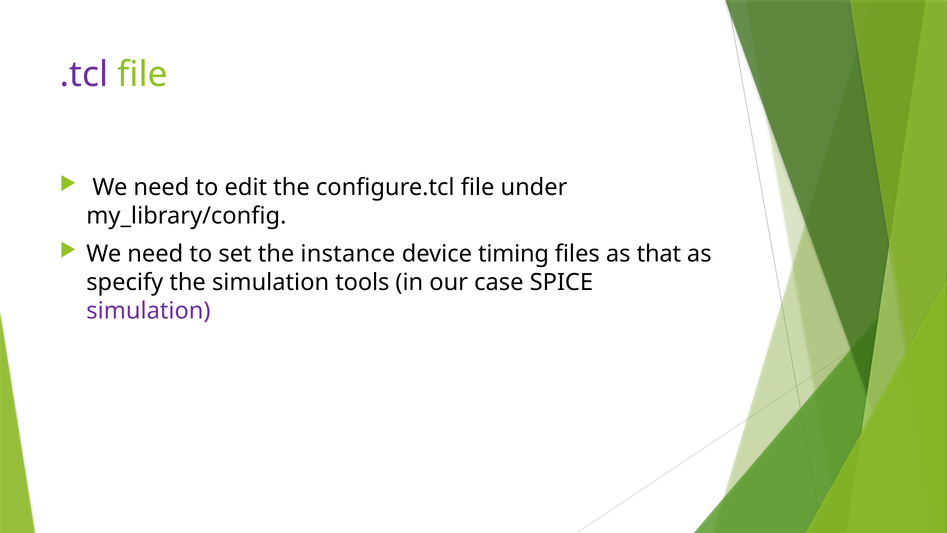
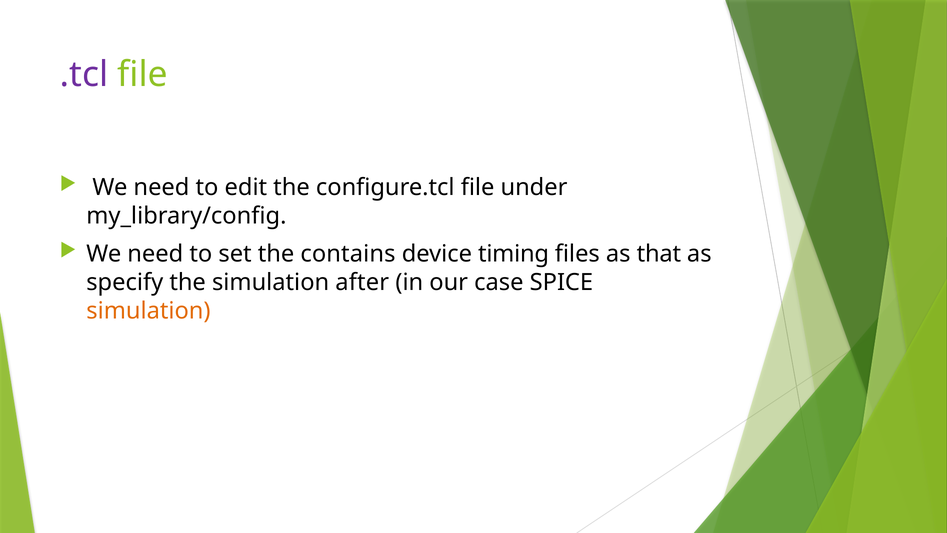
instance: instance -> contains
tools: tools -> after
simulation at (148, 311) colour: purple -> orange
